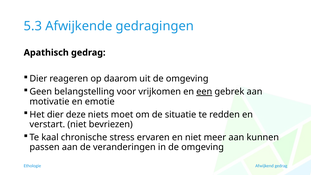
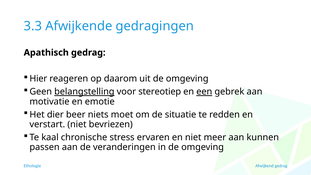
5.3: 5.3 -> 3.3
Dier at (38, 79): Dier -> Hier
belangstelling underline: none -> present
vrijkomen: vrijkomen -> stereotiep
deze: deze -> beer
